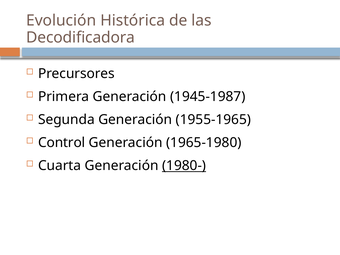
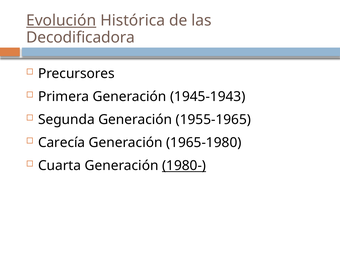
Evolución underline: none -> present
1945-1987: 1945-1987 -> 1945-1943
Control: Control -> Carecía
